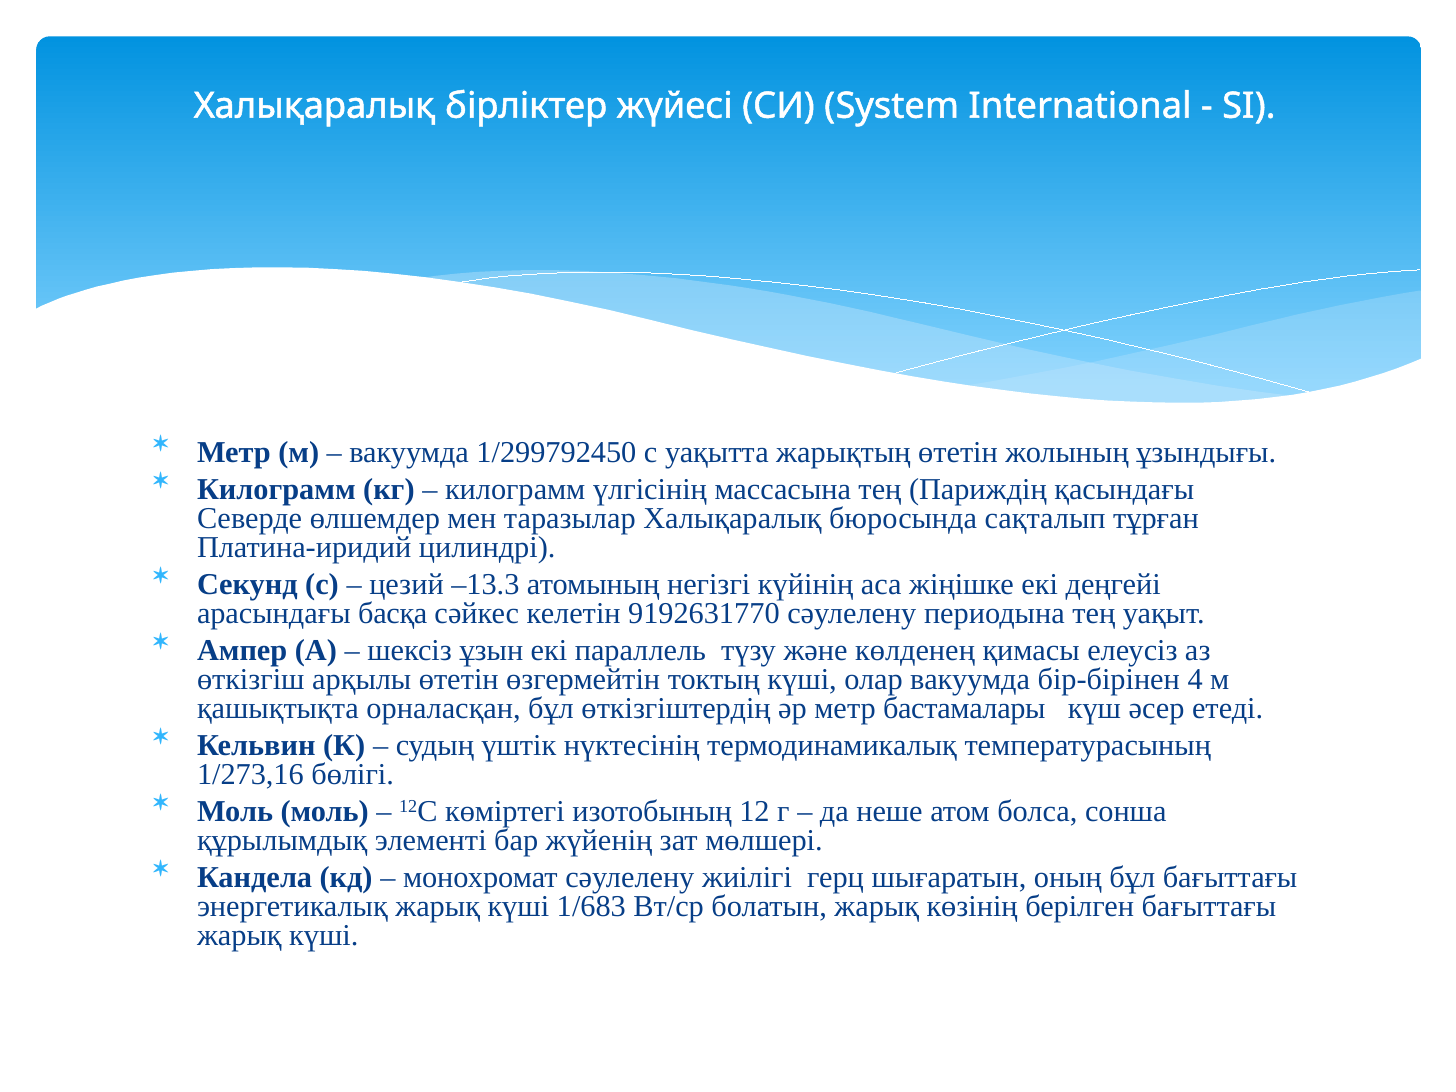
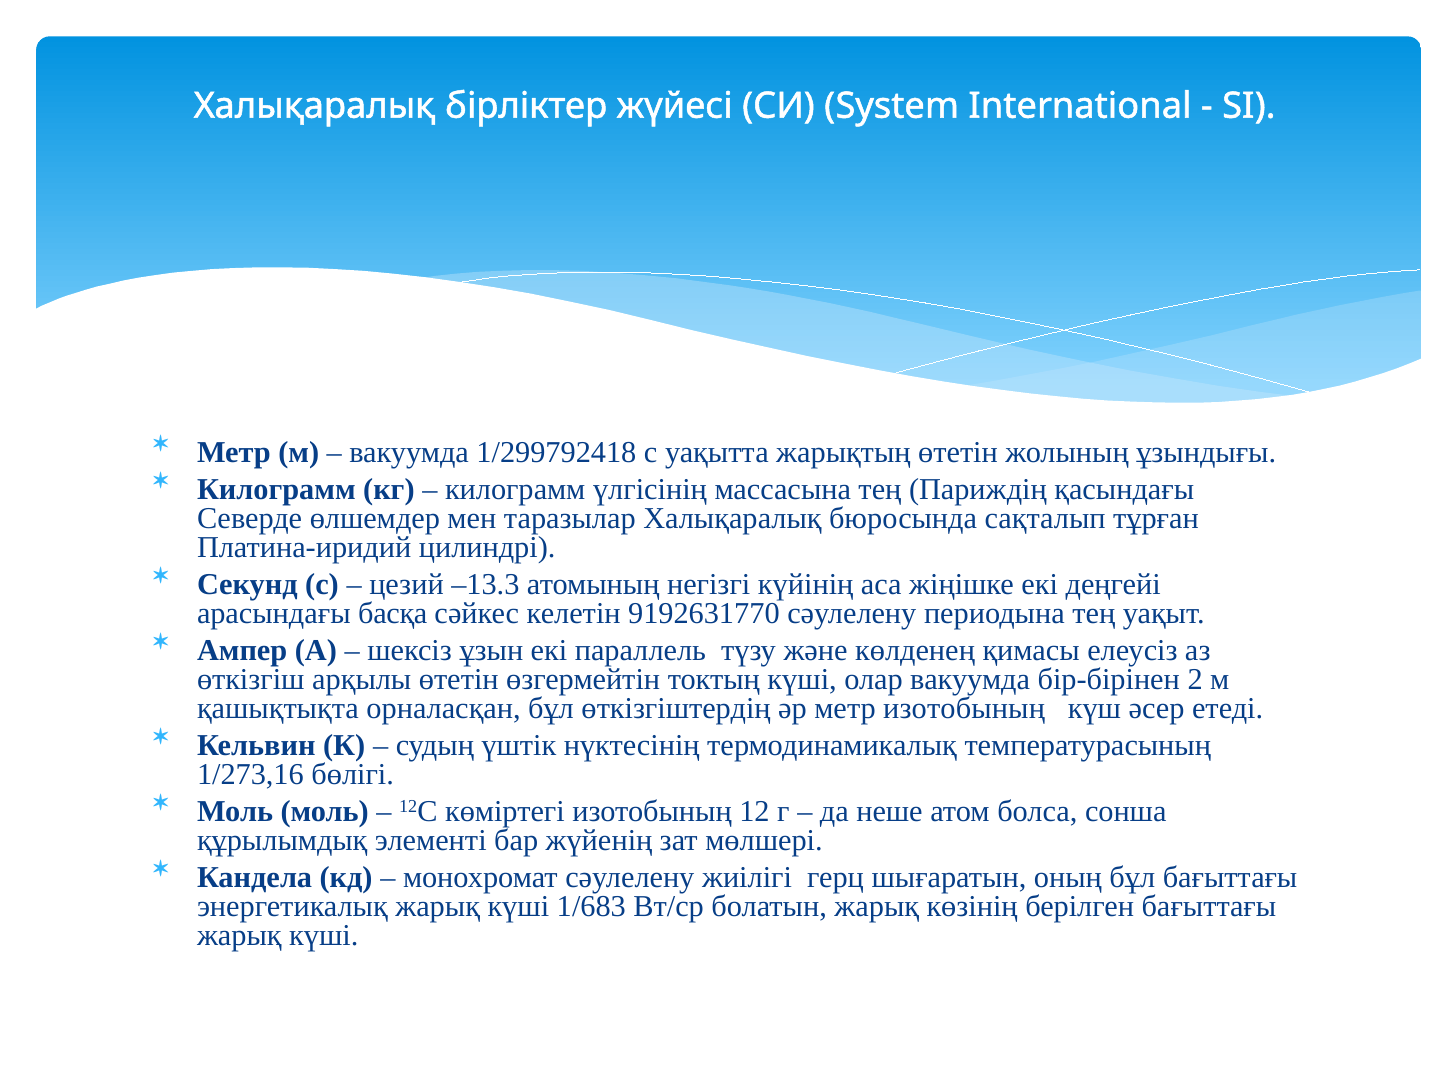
1/299792450: 1/299792450 -> 1/299792418
4: 4 -> 2
метр бастамалары: бастамалары -> изотобының
